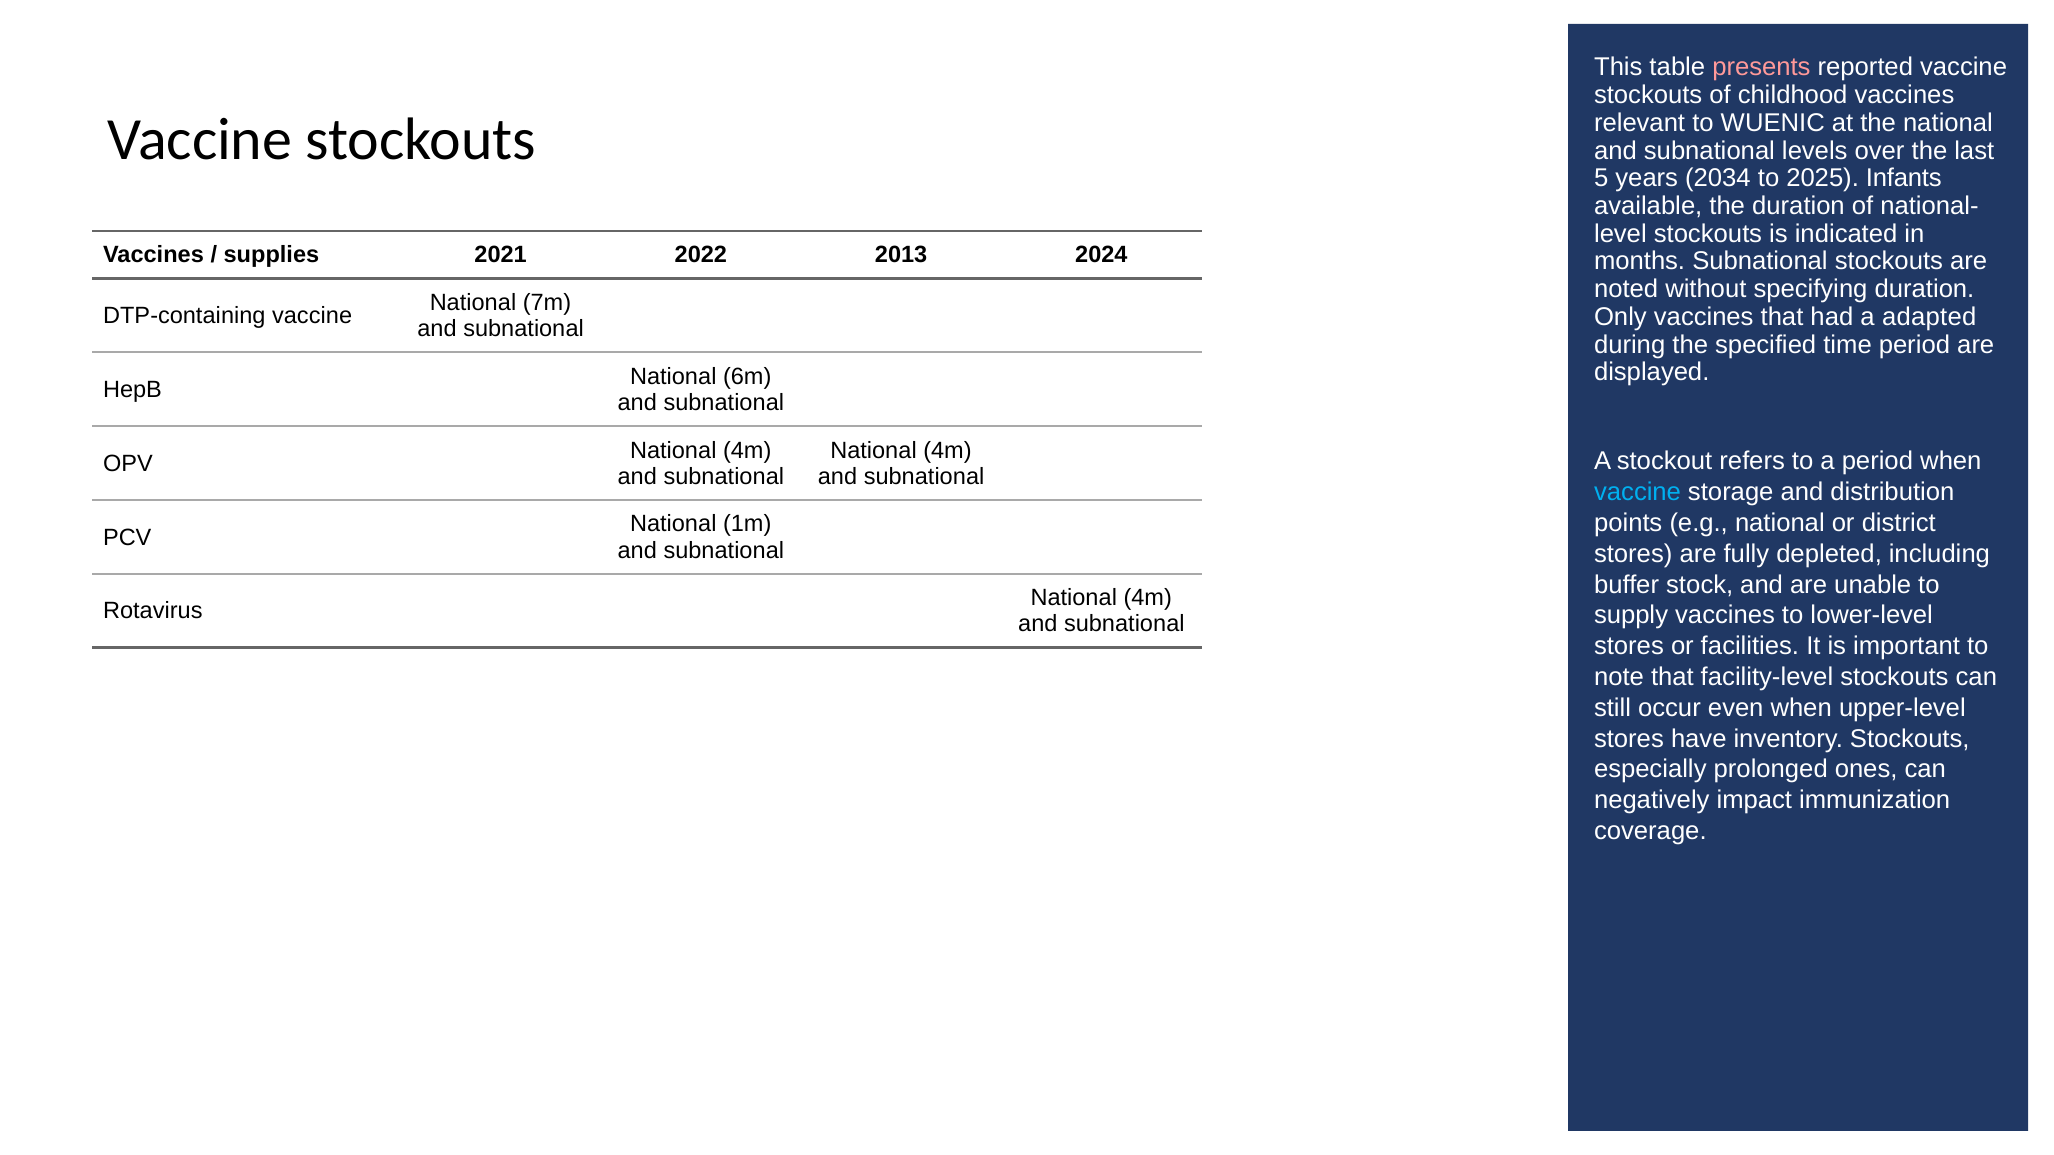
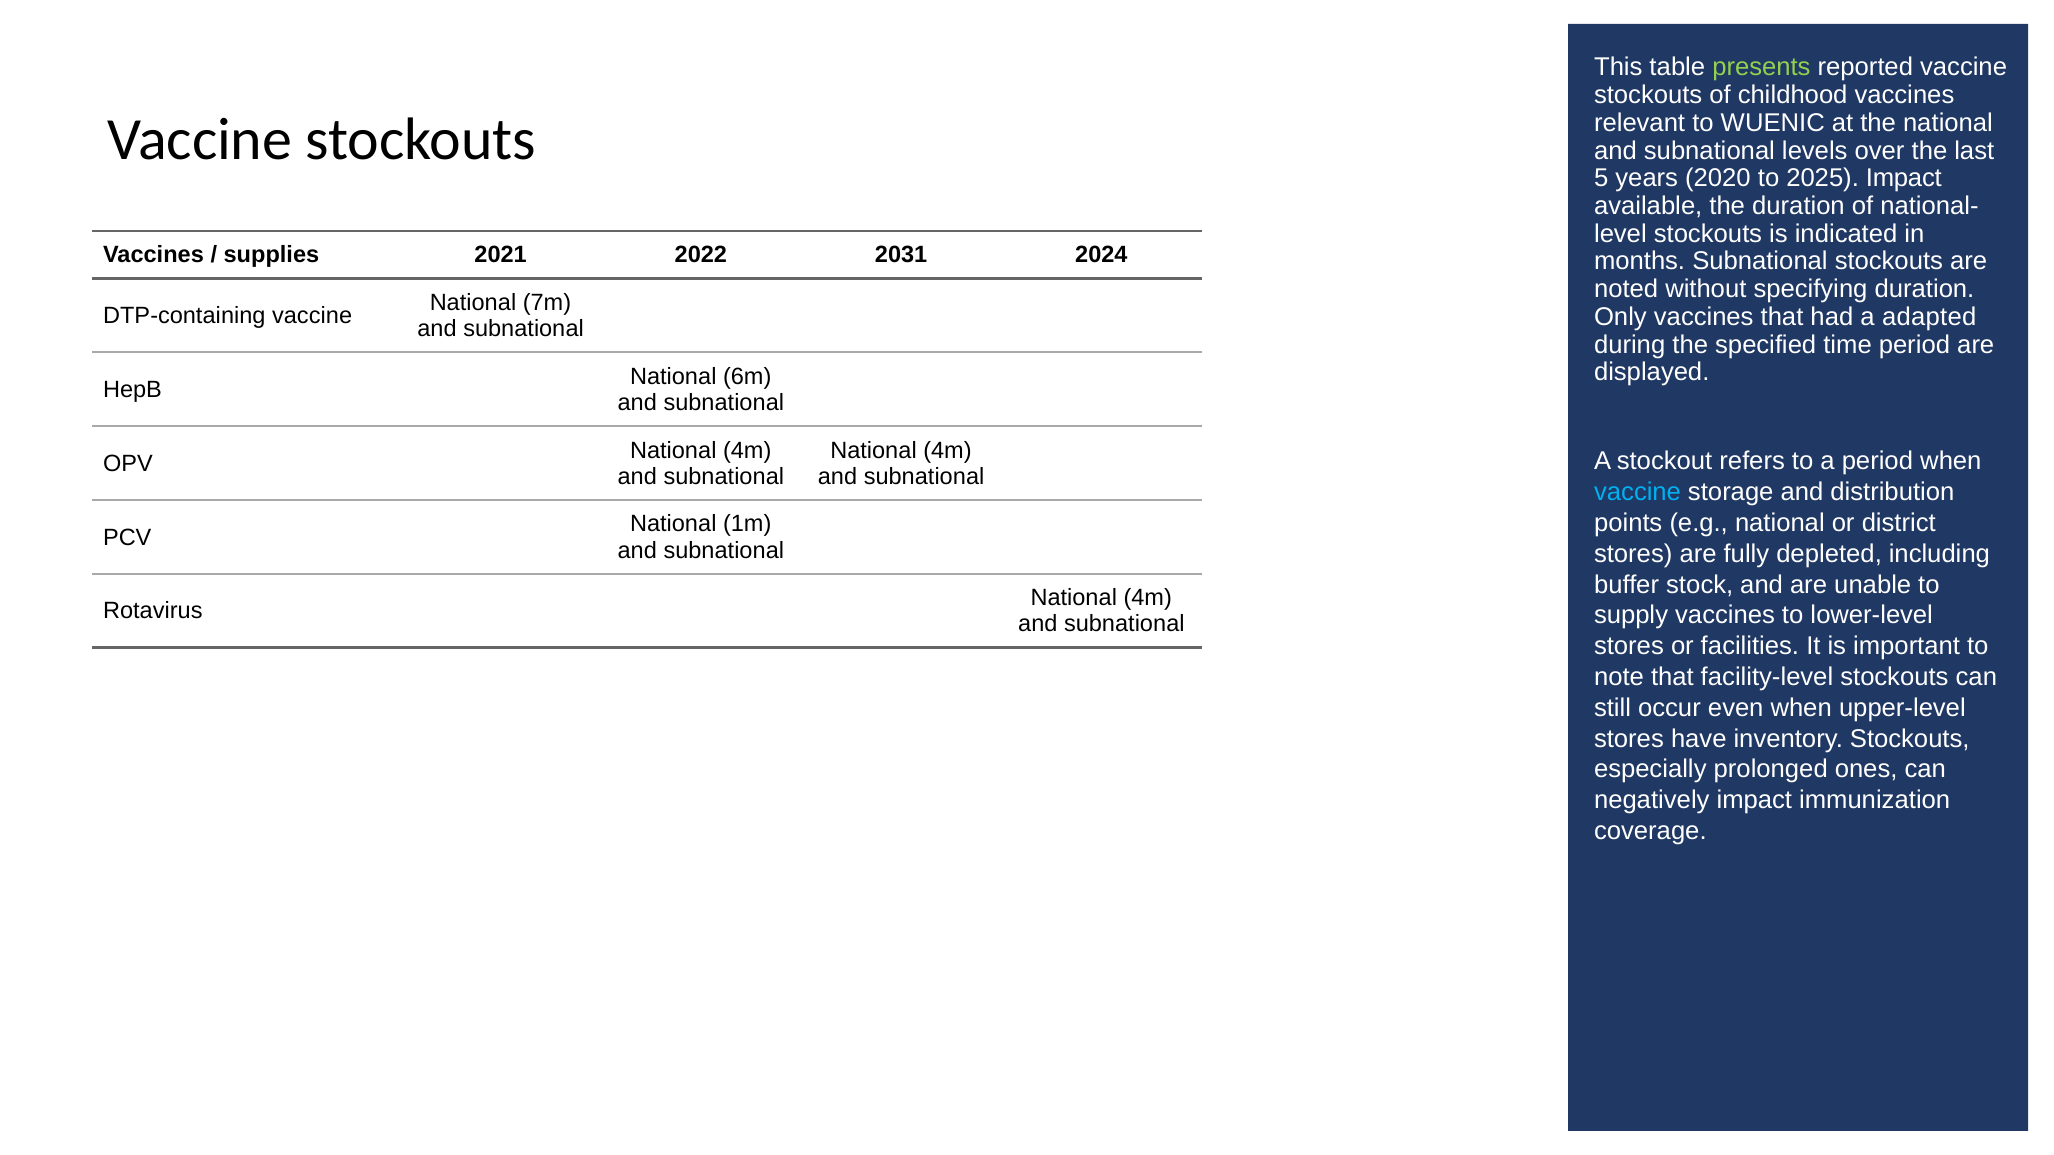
presents colour: pink -> light green
2034: 2034 -> 2020
2025 Infants: Infants -> Impact
2013: 2013 -> 2031
